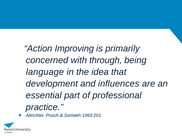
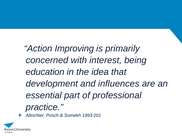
through: through -> interest
language: language -> education
